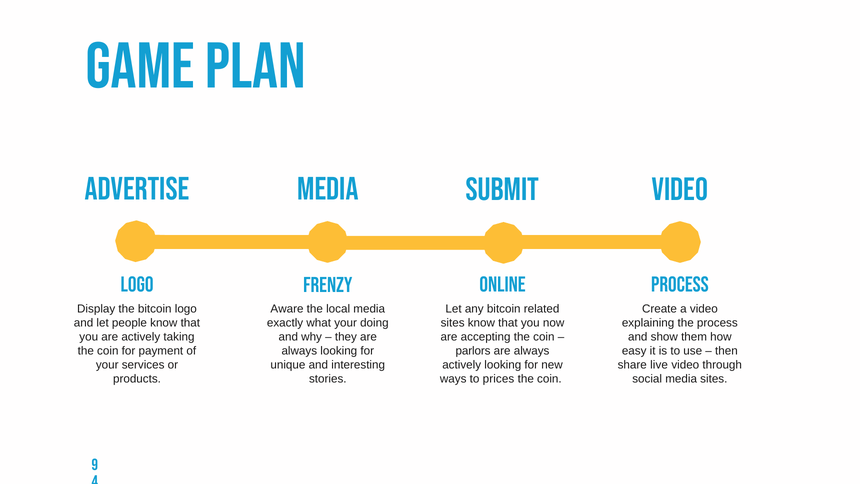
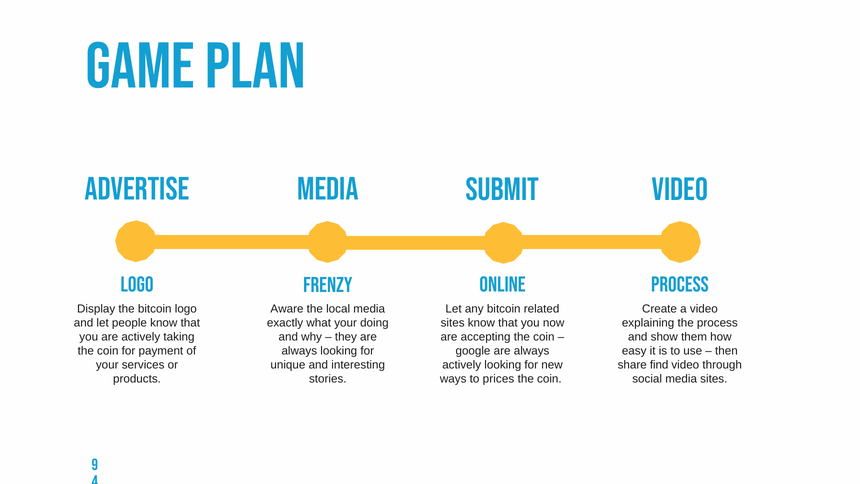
parlors: parlors -> google
live: live -> find
